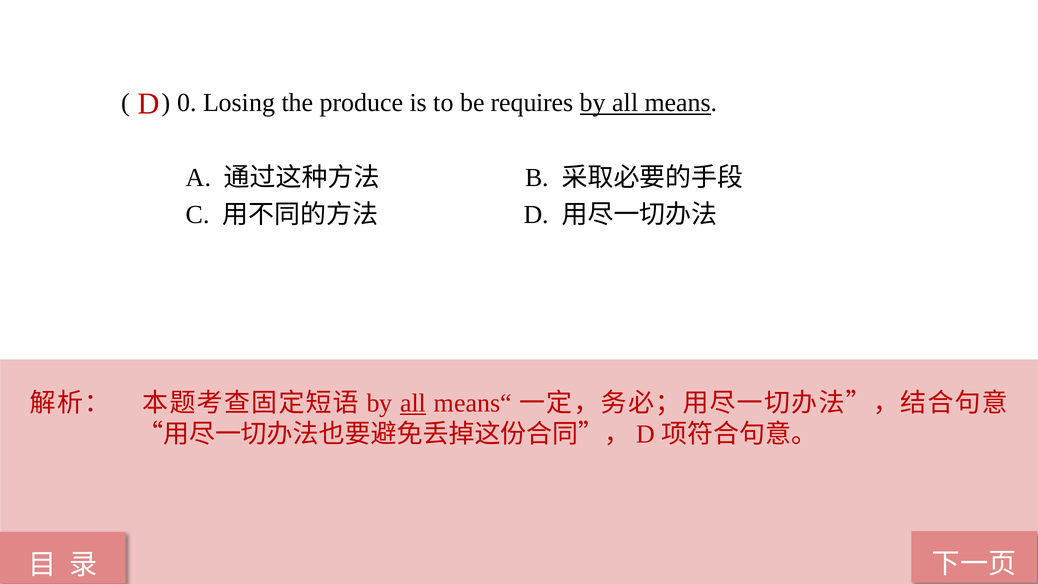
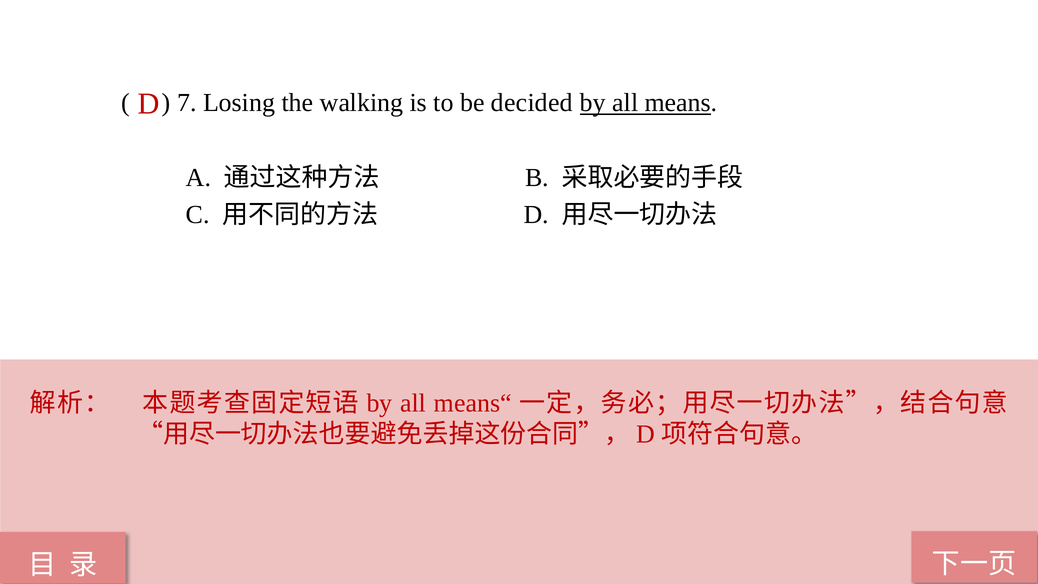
0: 0 -> 7
produce: produce -> walking
requires: requires -> decided
all at (413, 403) underline: present -> none
